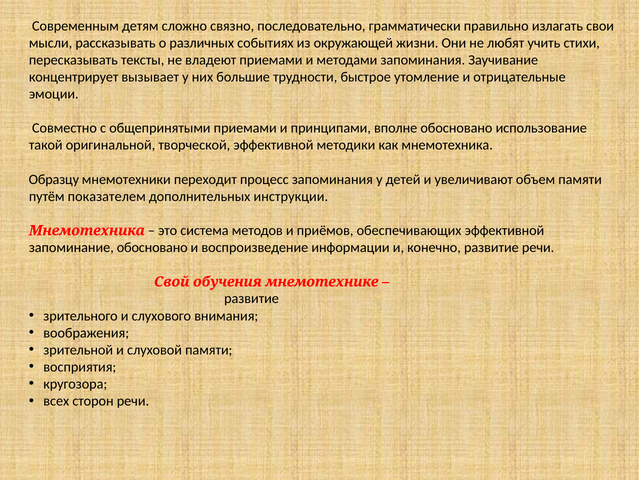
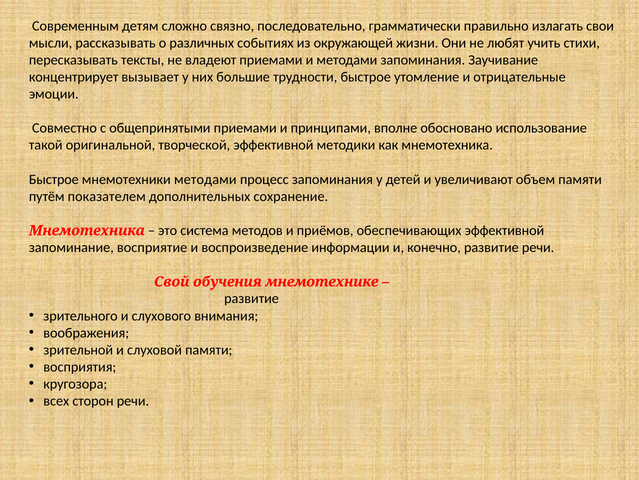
Образцу at (54, 179): Образцу -> Быстрое
мнемотехники переходит: переходит -> методами
инструкции: инструкции -> сохранение
запоминание обосновано: обосновано -> восприятие
